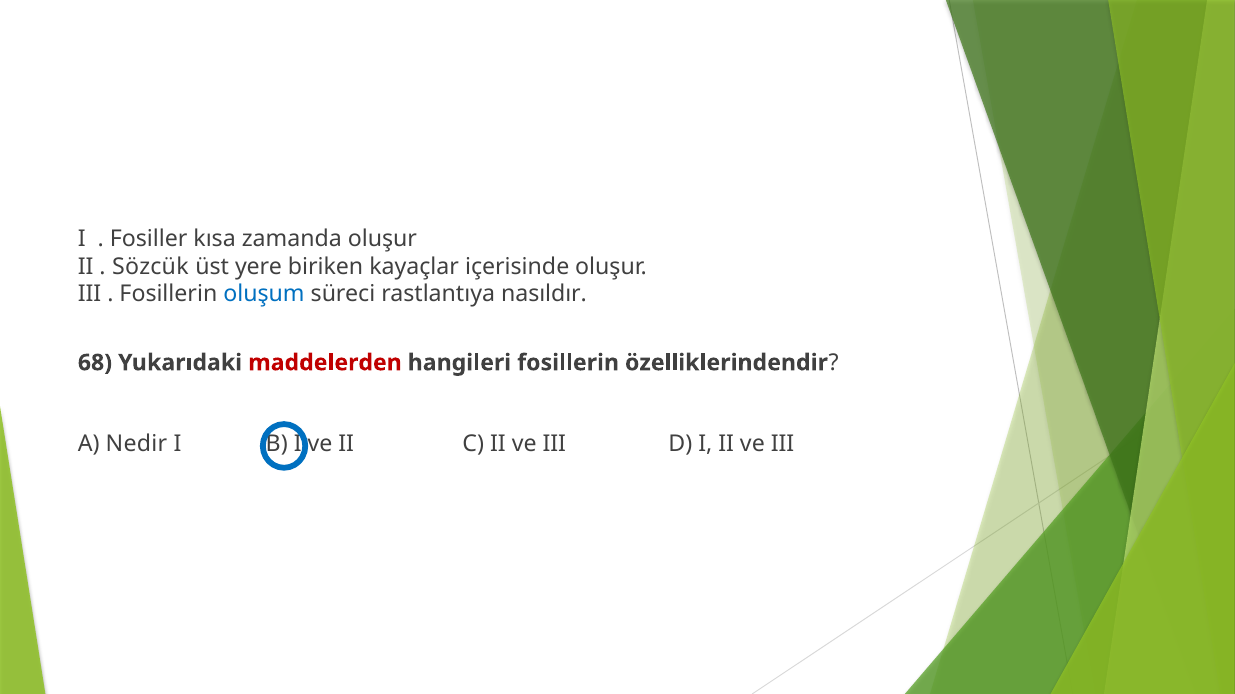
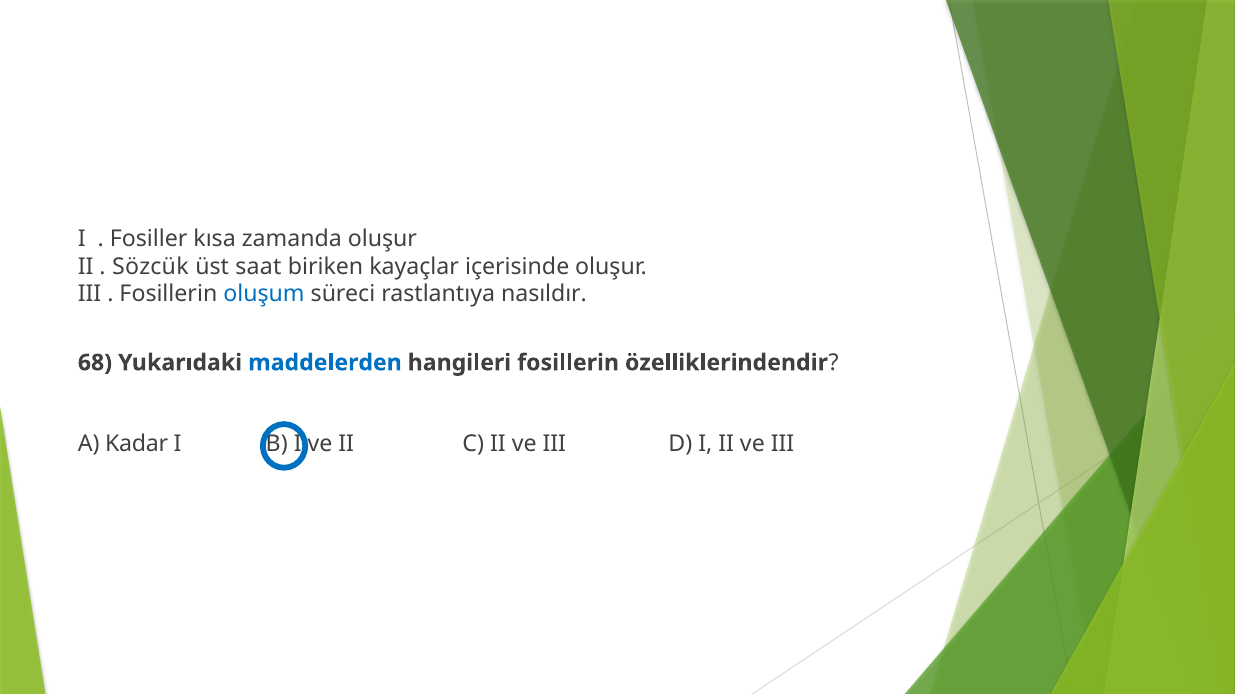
yere: yere -> saat
maddelerden colour: red -> blue
Nedir: Nedir -> Kadar
